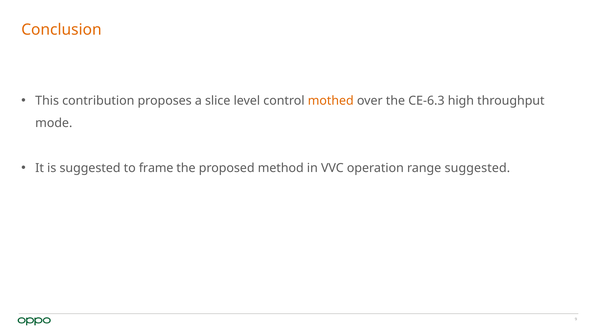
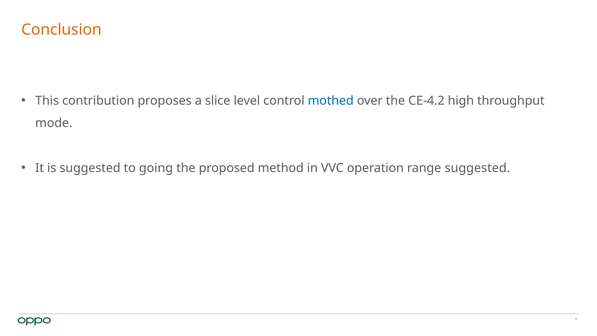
mothed colour: orange -> blue
CE-6.3: CE-6.3 -> CE-4.2
frame: frame -> going
